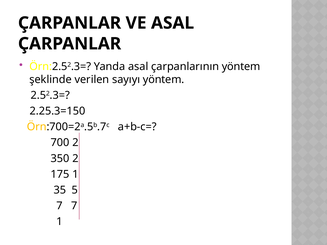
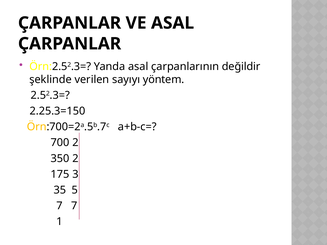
çarpanlarının yöntem: yöntem -> değildir
175 1: 1 -> 3
